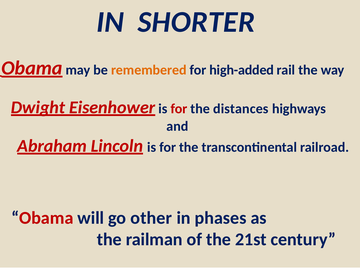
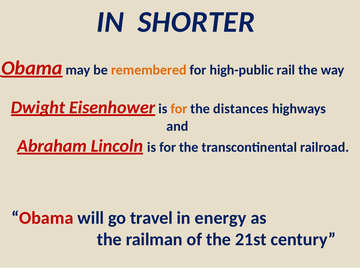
high-added: high-added -> high-public
for at (179, 109) colour: red -> orange
other: other -> travel
phases: phases -> energy
